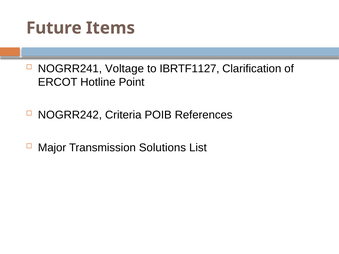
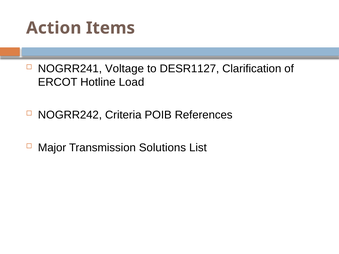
Future: Future -> Action
IBRTF1127: IBRTF1127 -> DESR1127
Point: Point -> Load
